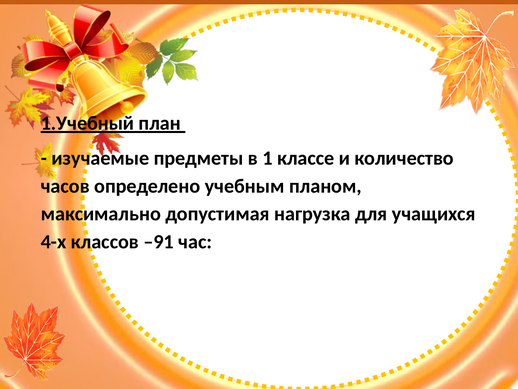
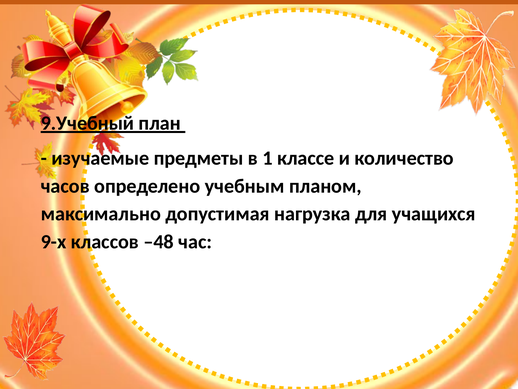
1.Учебный: 1.Учебный -> 9.Учебный
4-х: 4-х -> 9-х
–91: –91 -> –48
